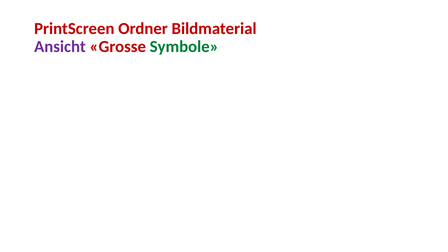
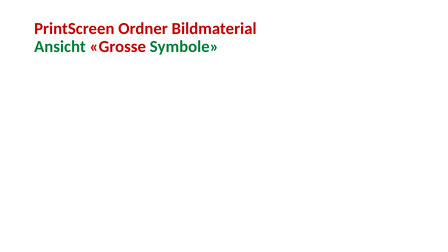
Ansicht colour: purple -> green
